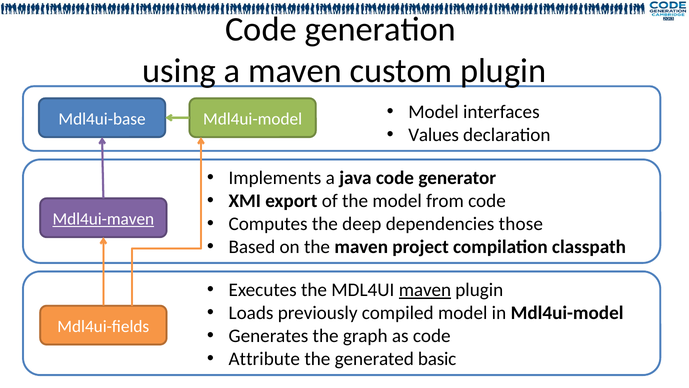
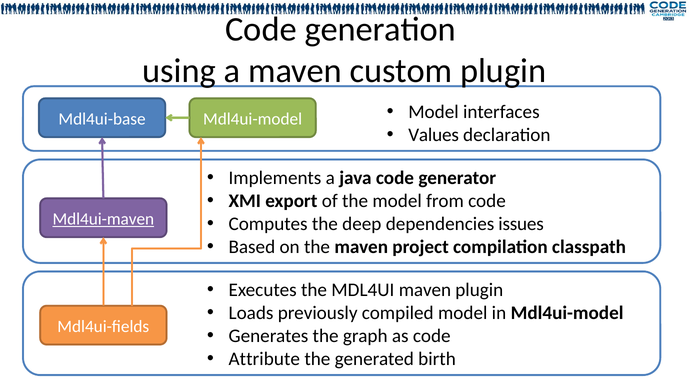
those: those -> issues
maven at (425, 290) underline: present -> none
basic: basic -> birth
